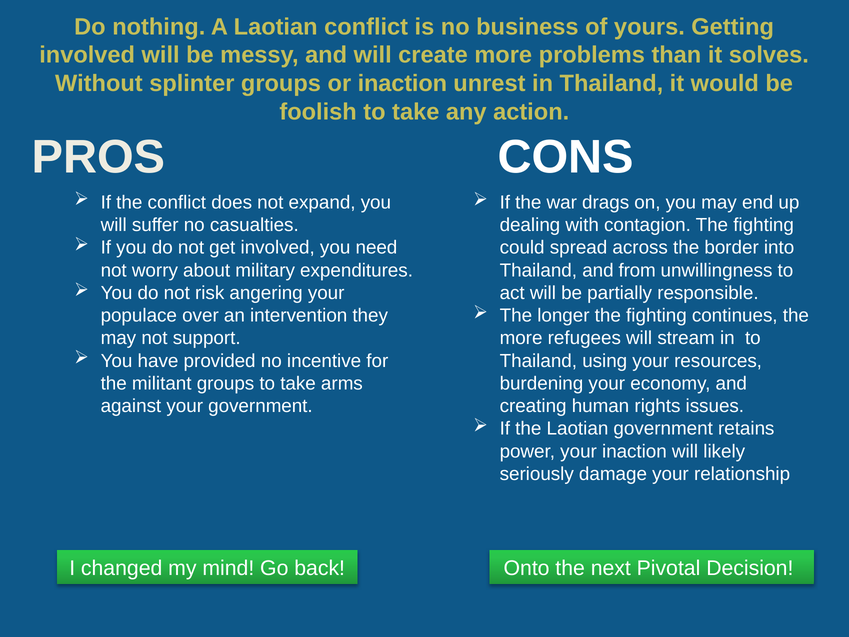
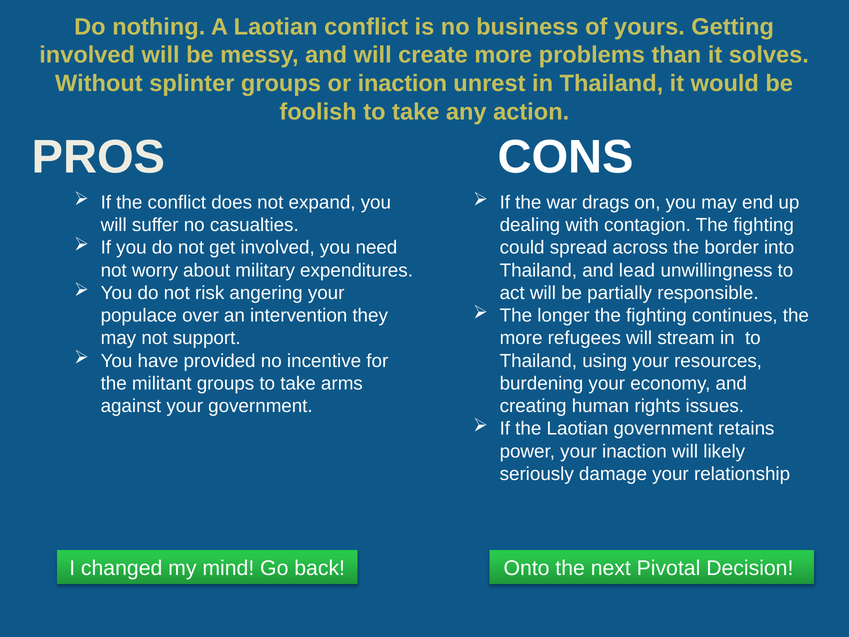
from: from -> lead
